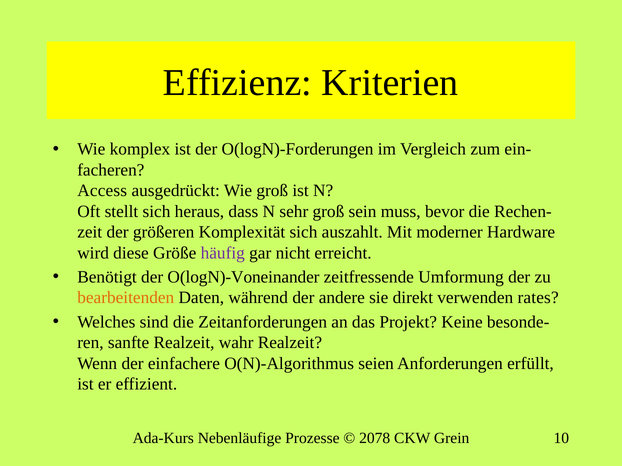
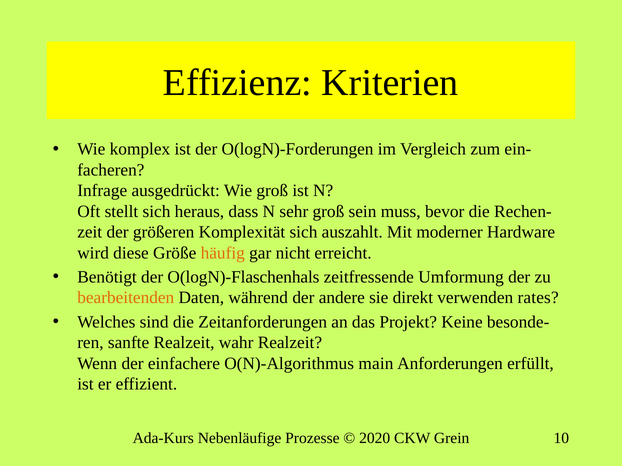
Access: Access -> Infrage
häufig colour: purple -> orange
O(logN)-Voneinander: O(logN)-Voneinander -> O(logN)-Flaschenhals
seien: seien -> main
2078: 2078 -> 2020
